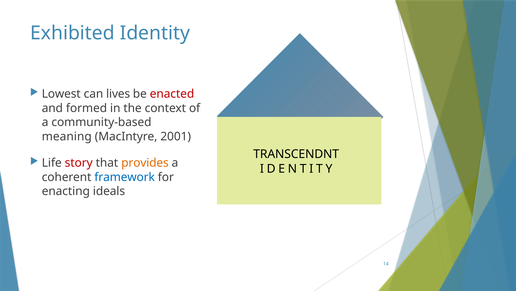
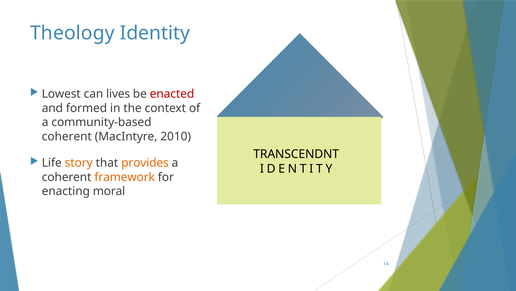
Exhibited: Exhibited -> Theology
meaning at (67, 136): meaning -> coherent
2001: 2001 -> 2010
story colour: red -> orange
framework colour: blue -> orange
ideals: ideals -> moral
